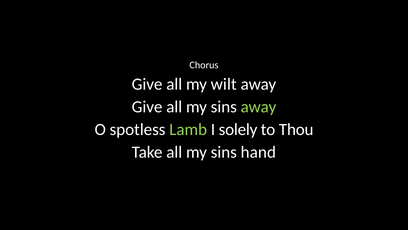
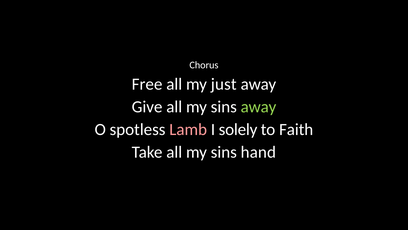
Give at (147, 84): Give -> Free
wilt: wilt -> just
Lamb colour: light green -> pink
Thou: Thou -> Faith
